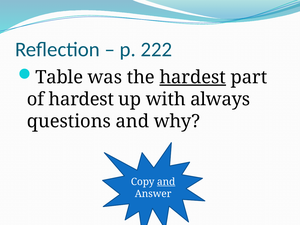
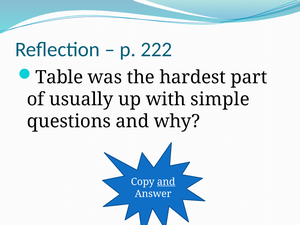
hardest at (193, 77) underline: present -> none
of hardest: hardest -> usually
always: always -> simple
